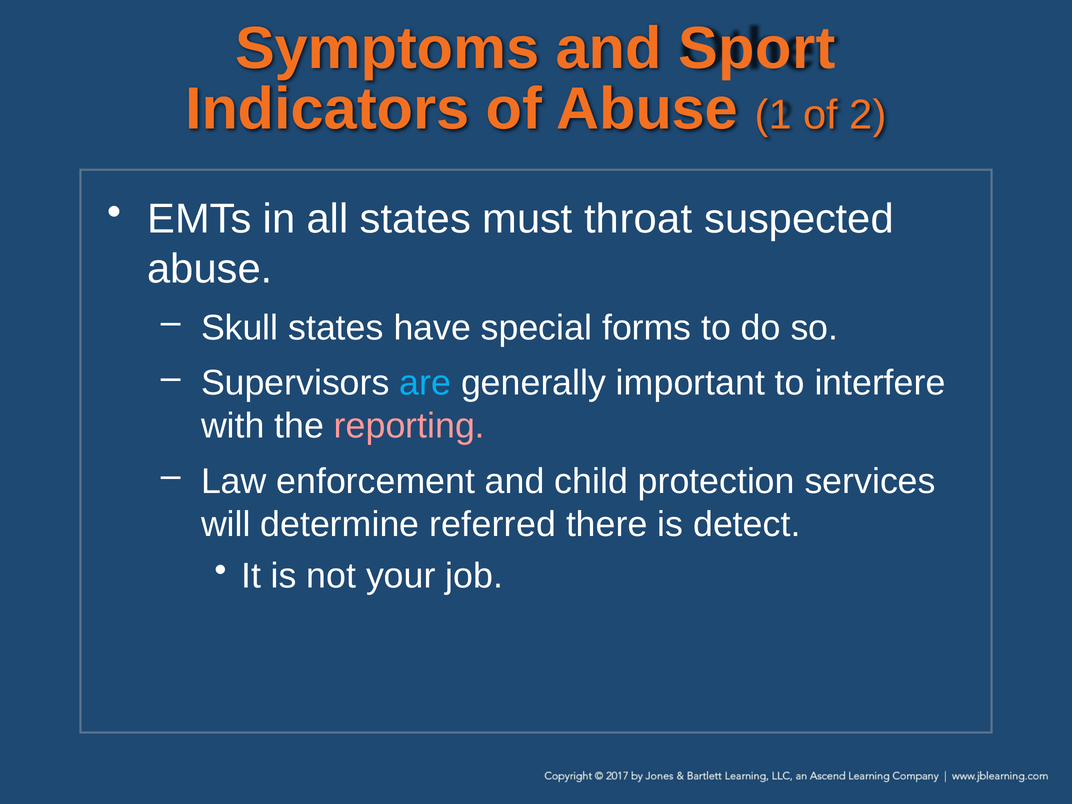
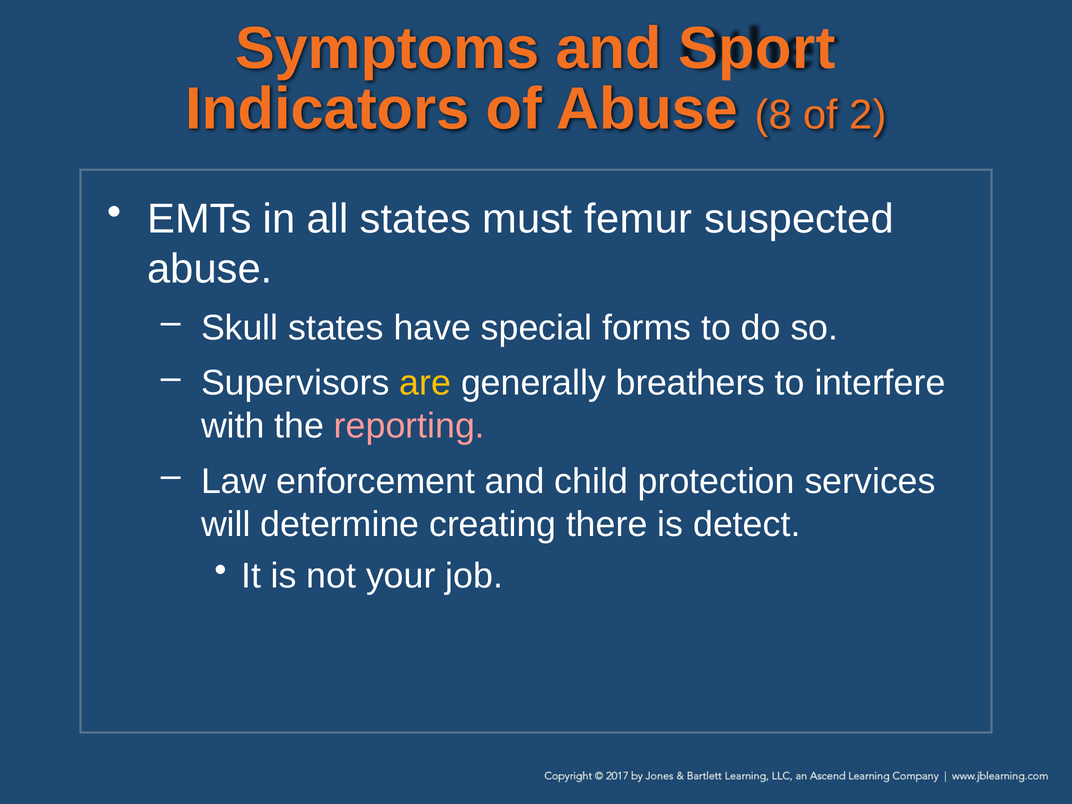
1: 1 -> 8
throat: throat -> femur
are colour: light blue -> yellow
important: important -> breathers
referred: referred -> creating
